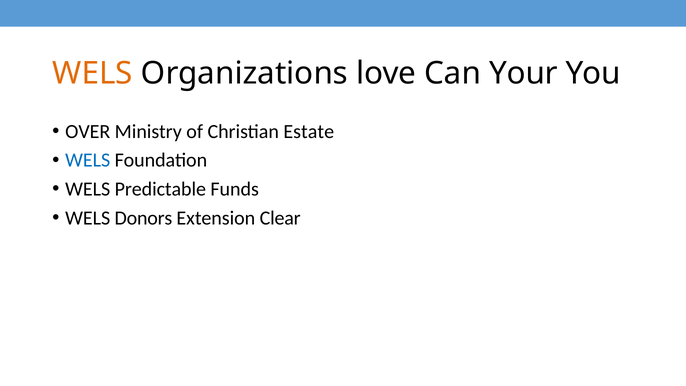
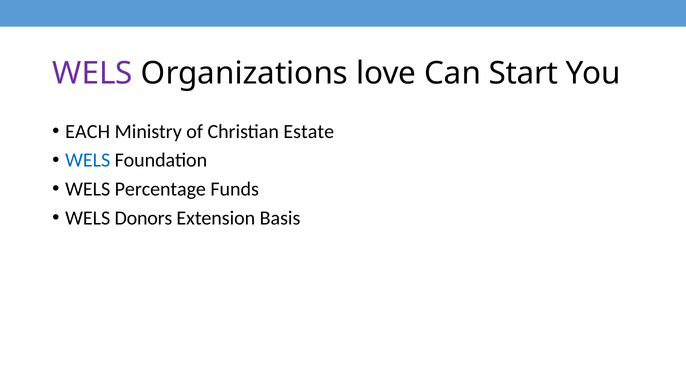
WELS at (93, 73) colour: orange -> purple
Your: Your -> Start
OVER: OVER -> EACH
Predictable: Predictable -> Percentage
Clear: Clear -> Basis
